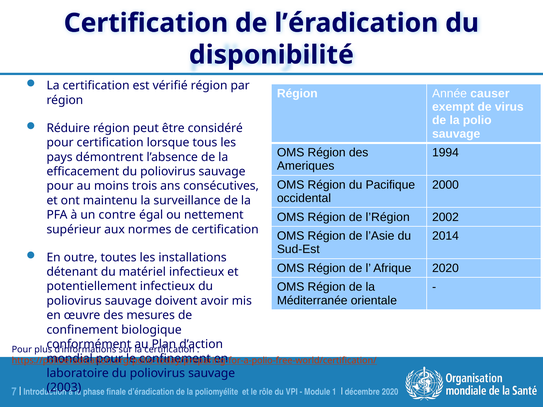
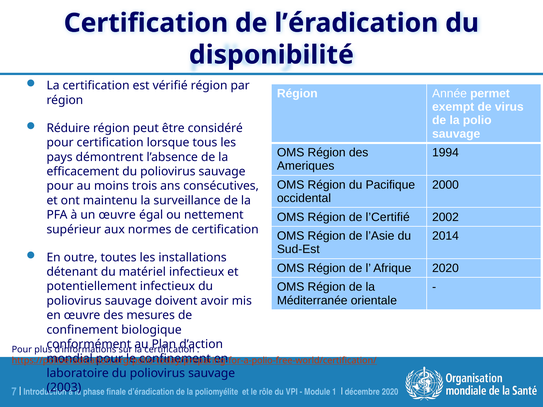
causer: causer -> permet
l’Région: l’Région -> l’Certifié
un contre: contre -> œuvre
